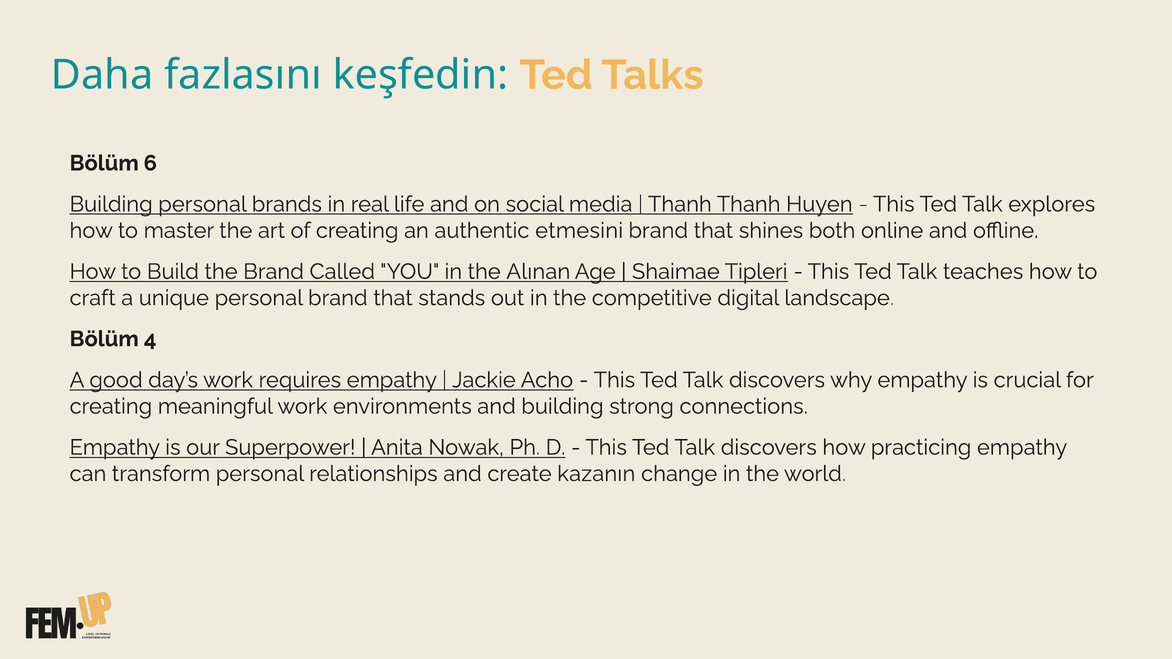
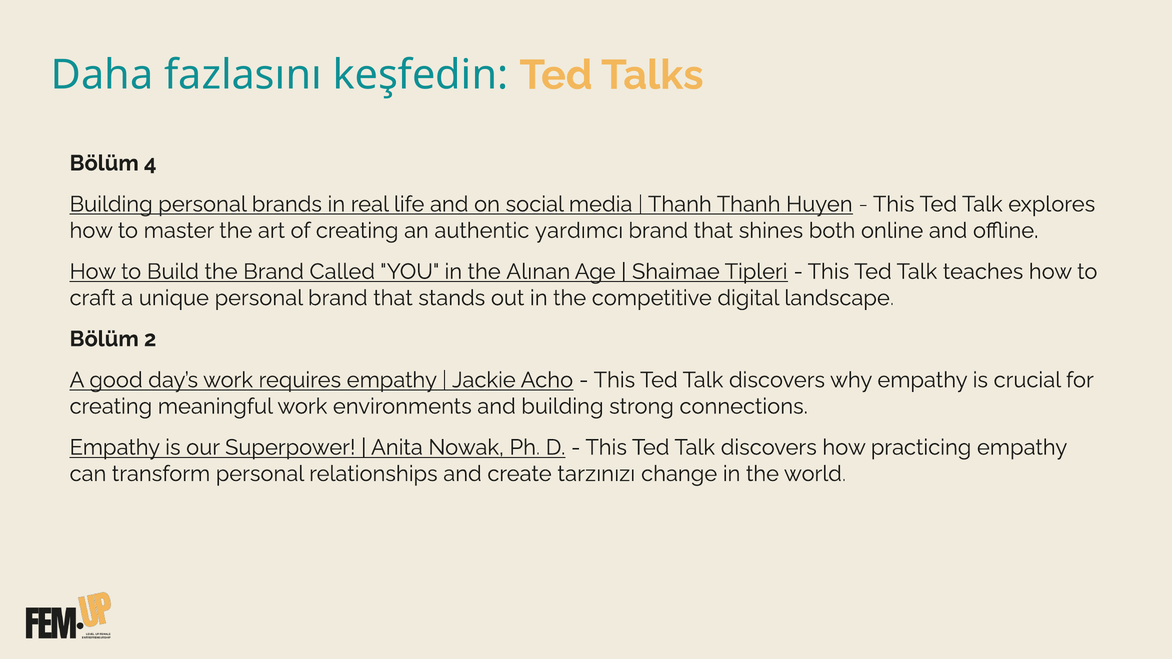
6: 6 -> 4
etmesini: etmesini -> yardımcı
4: 4 -> 2
kazanın: kazanın -> tarzınızı
